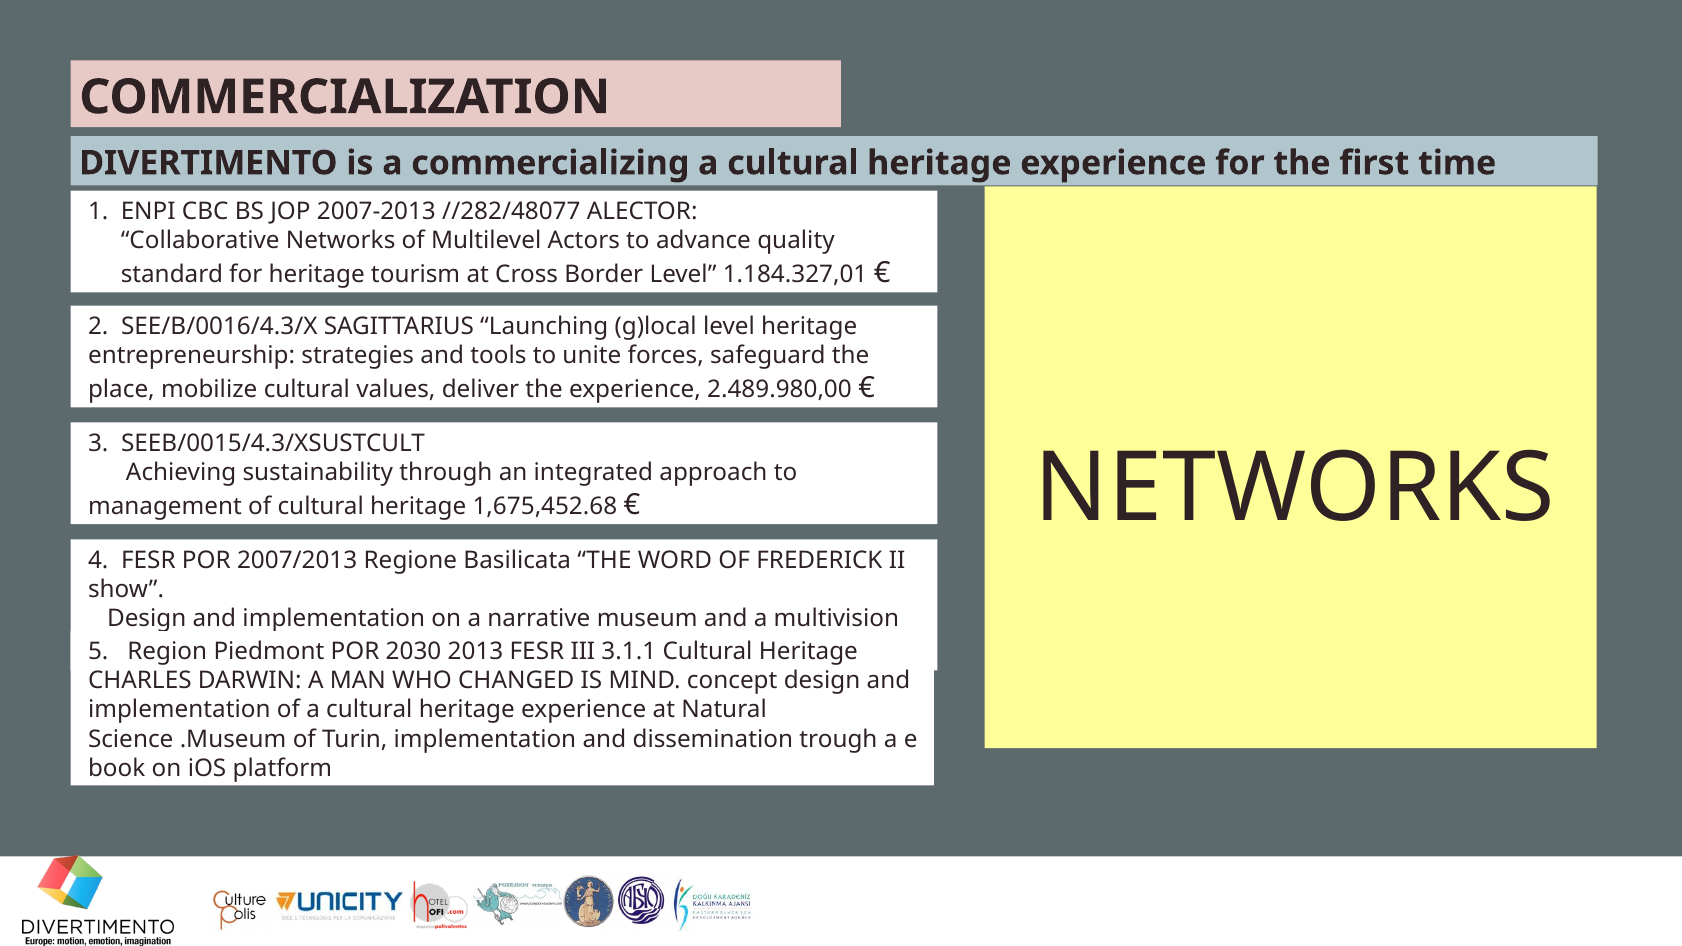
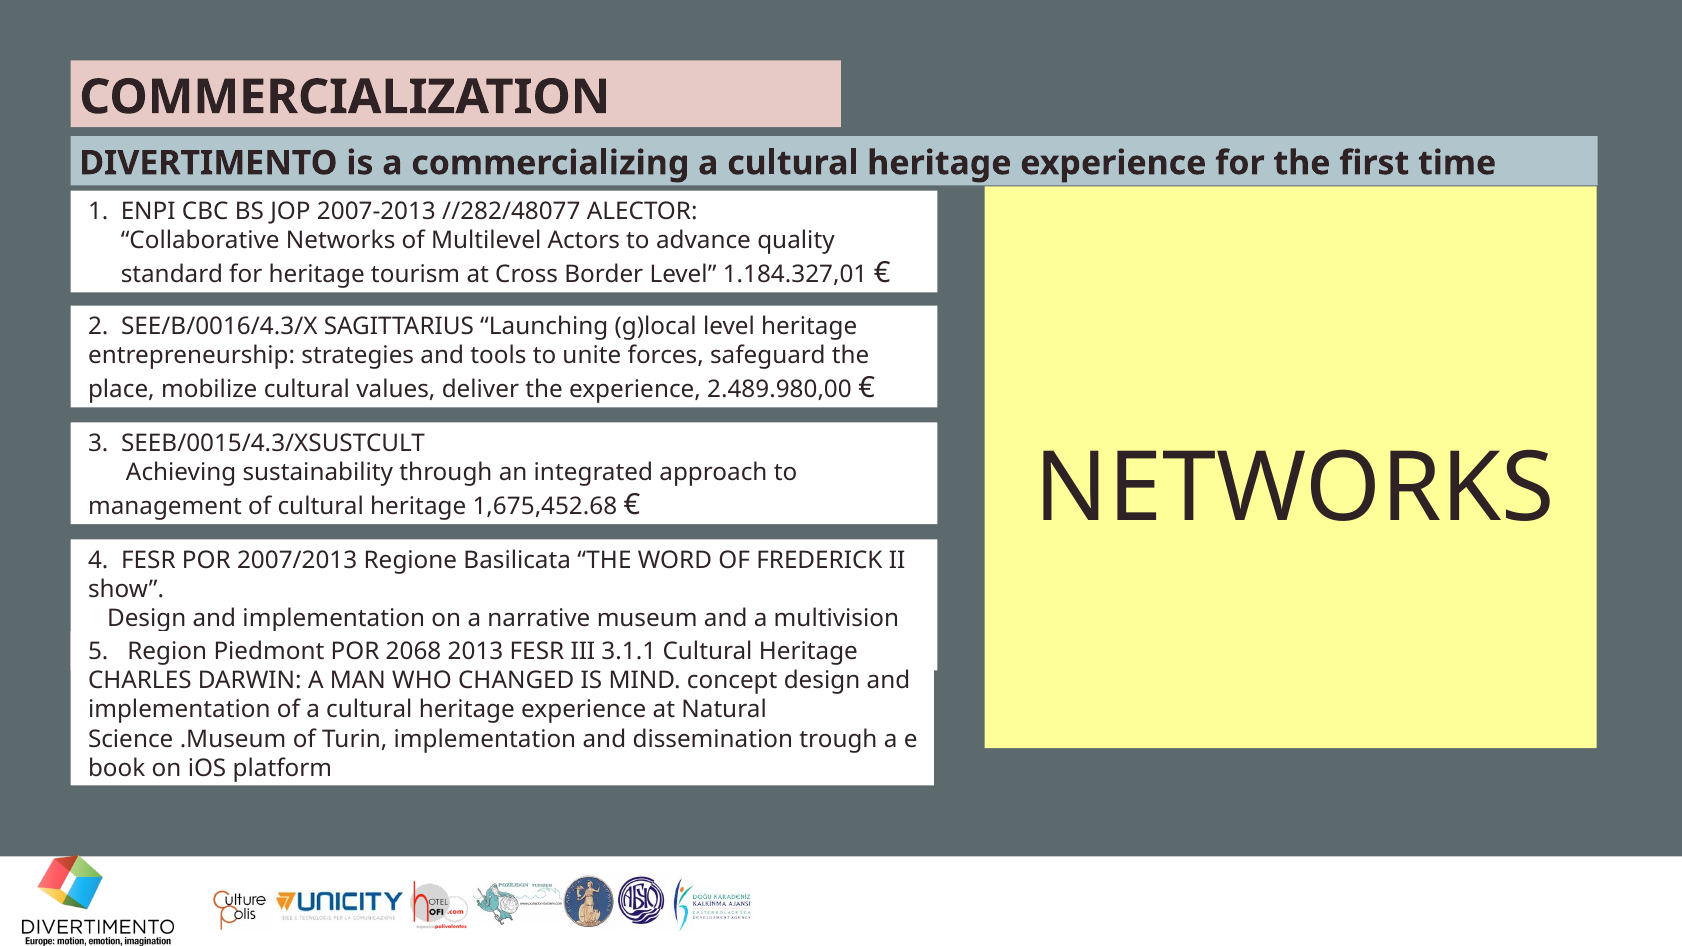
2030: 2030 -> 2068
